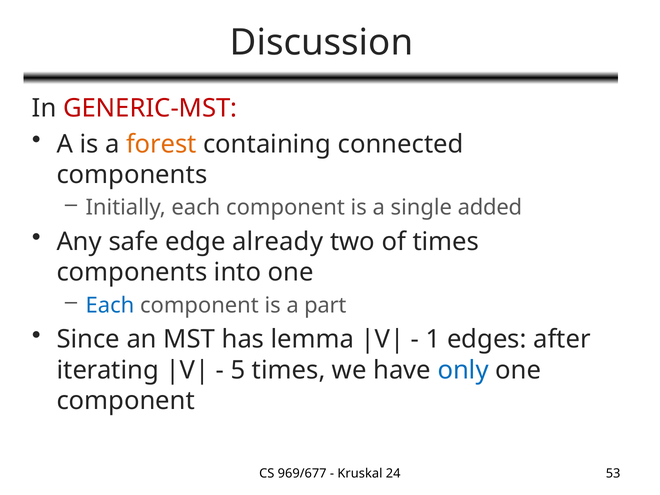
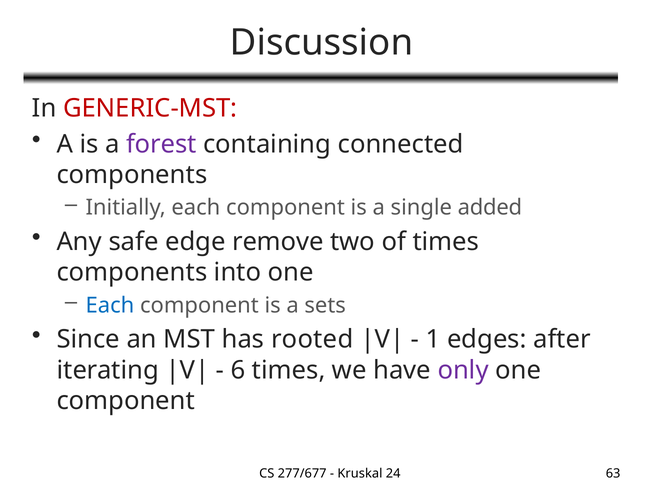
forest colour: orange -> purple
already: already -> remove
part: part -> sets
lemma: lemma -> rooted
5: 5 -> 6
only colour: blue -> purple
969/677: 969/677 -> 277/677
53: 53 -> 63
